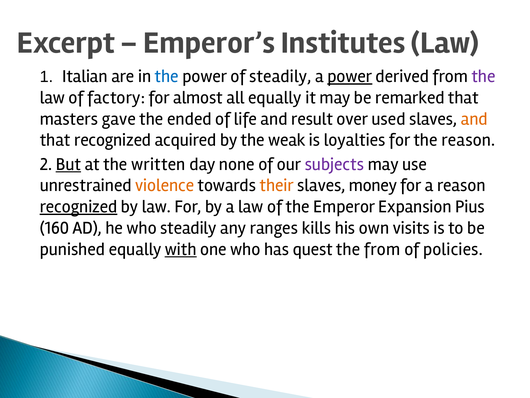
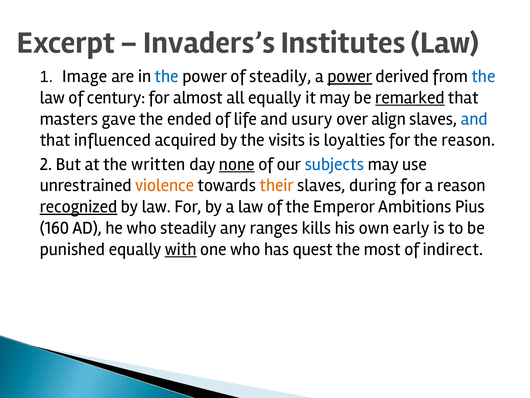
Emperor’s: Emperor’s -> Invaders’s
Italian: Italian -> Image
the at (483, 76) colour: purple -> blue
factory: factory -> century
remarked underline: none -> present
result: result -> usury
used: used -> align
and at (474, 119) colour: orange -> blue
that recognized: recognized -> influenced
weak: weak -> visits
But underline: present -> none
none underline: none -> present
subjects colour: purple -> blue
money: money -> during
Expansion: Expansion -> Ambitions
visits: visits -> early
the from: from -> most
policies: policies -> indirect
